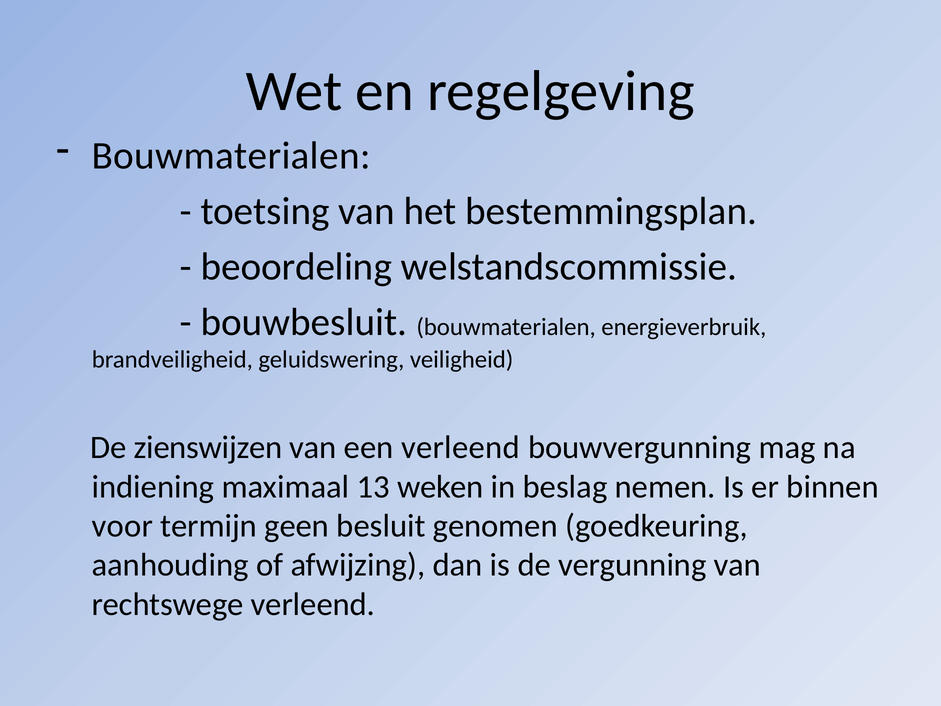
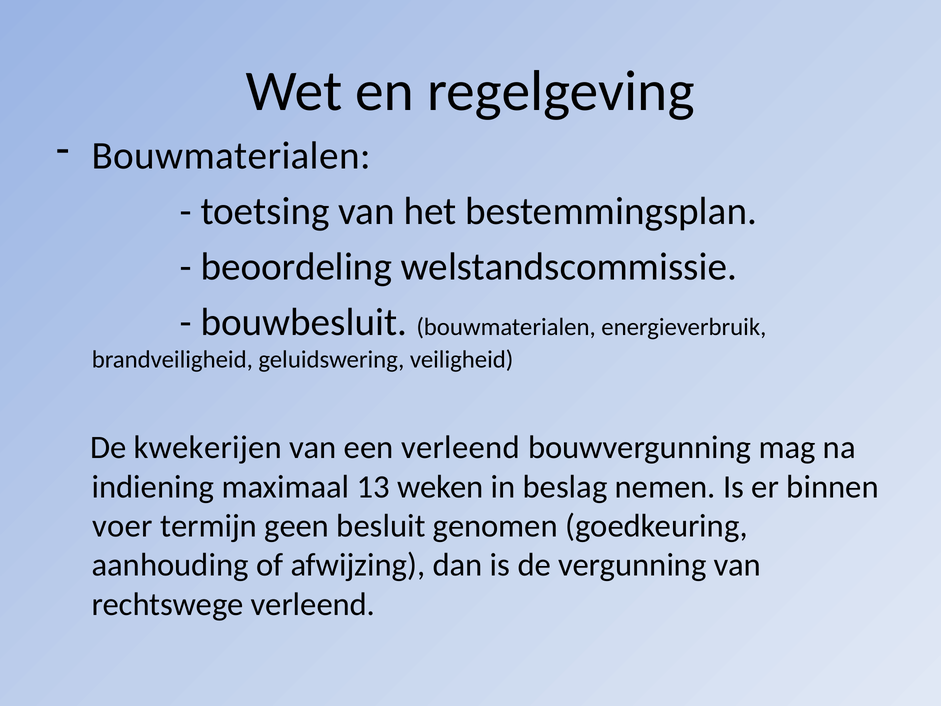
zienswijzen: zienswijzen -> kwekerijen
voor: voor -> voer
